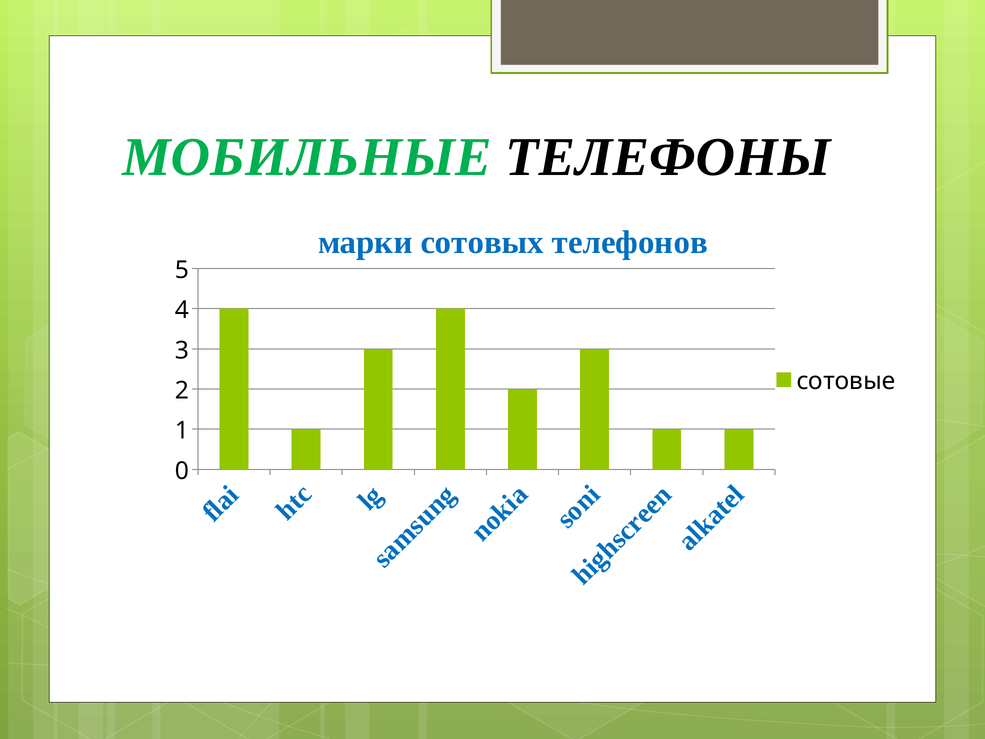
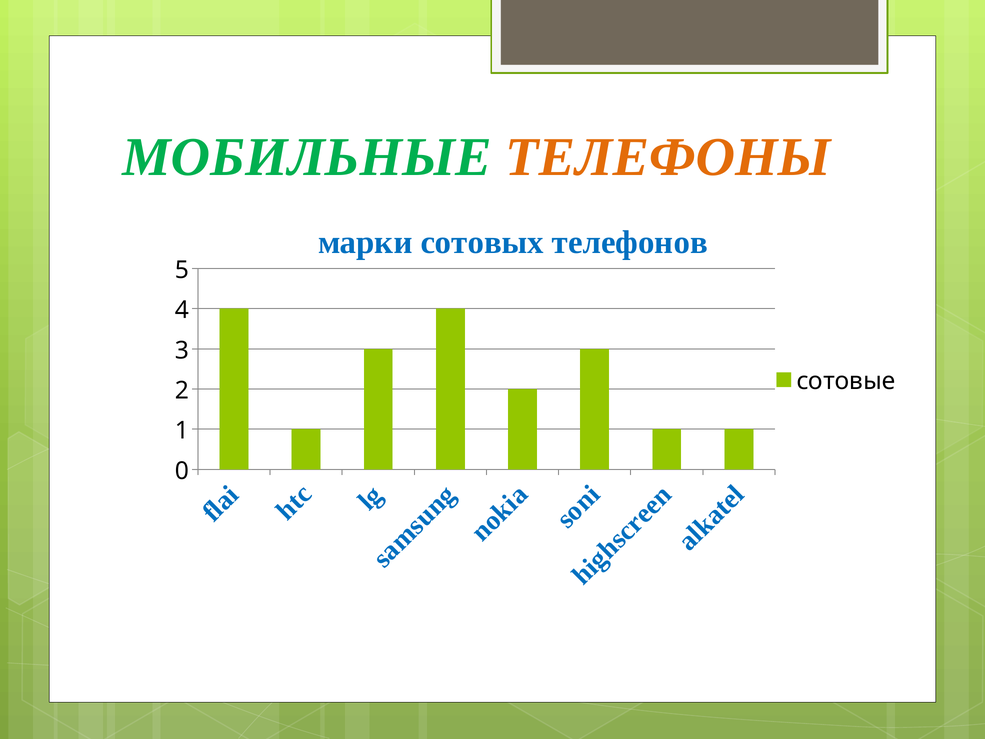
ТЕЛЕФОНЫ colour: black -> orange
